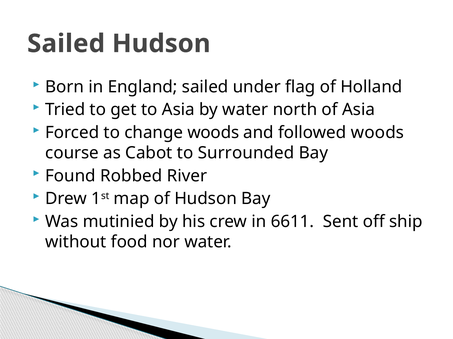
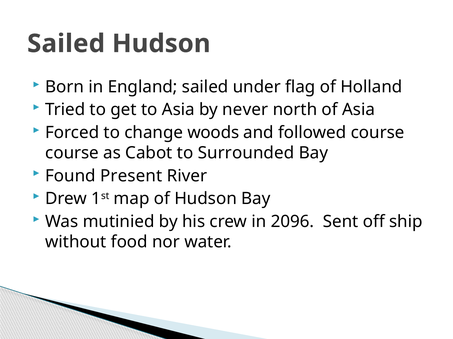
by water: water -> never
followed woods: woods -> course
Robbed: Robbed -> Present
6611: 6611 -> 2096
